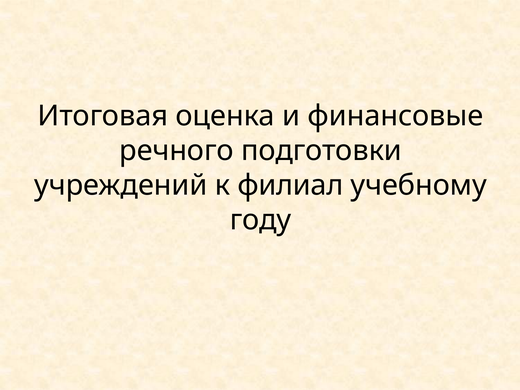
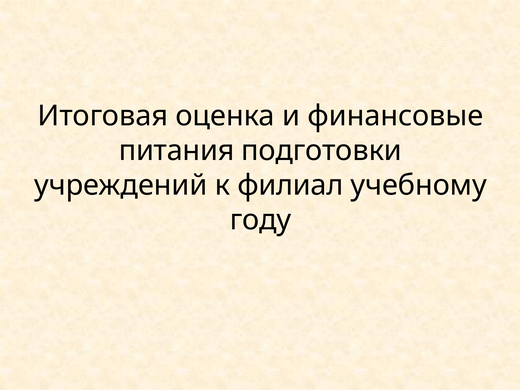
речного: речного -> питания
